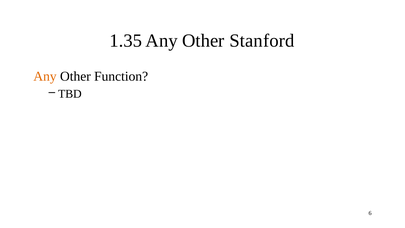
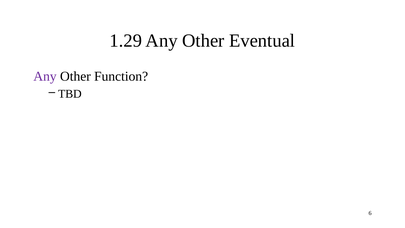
1.35: 1.35 -> 1.29
Stanford: Stanford -> Eventual
Any at (45, 76) colour: orange -> purple
